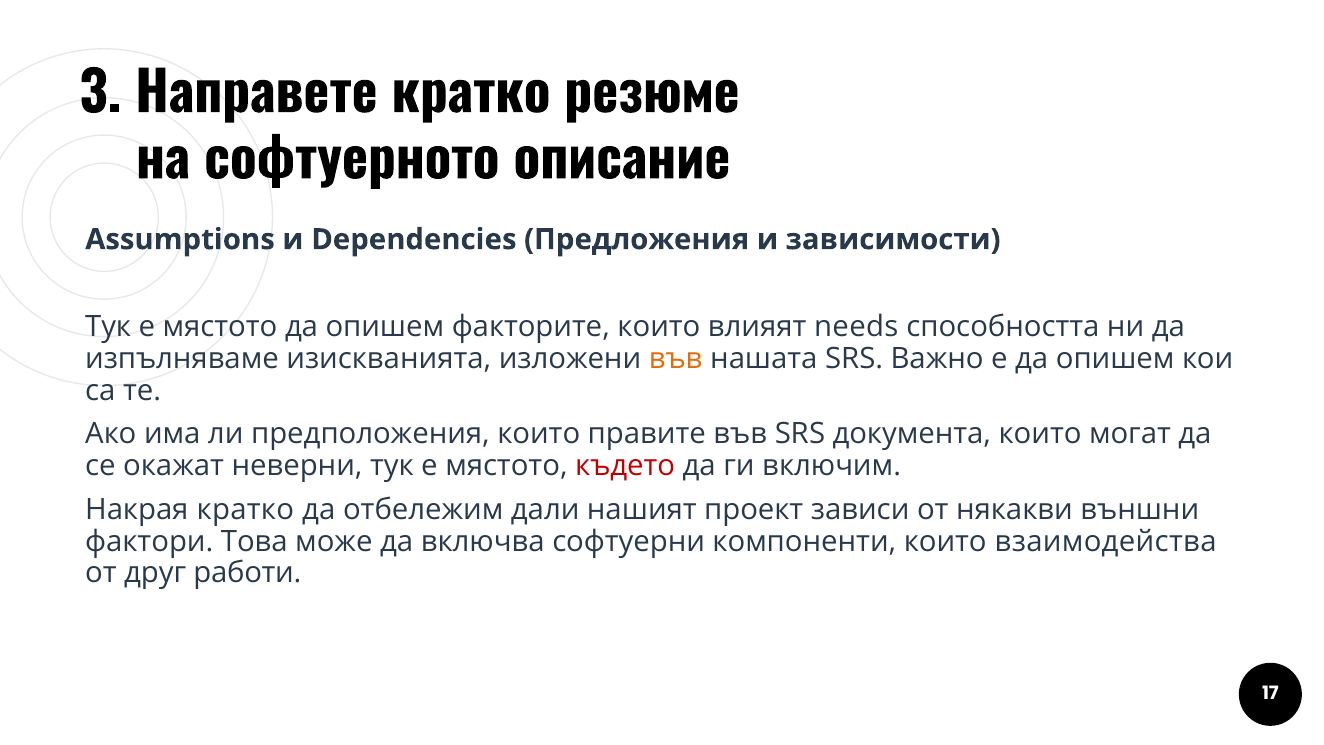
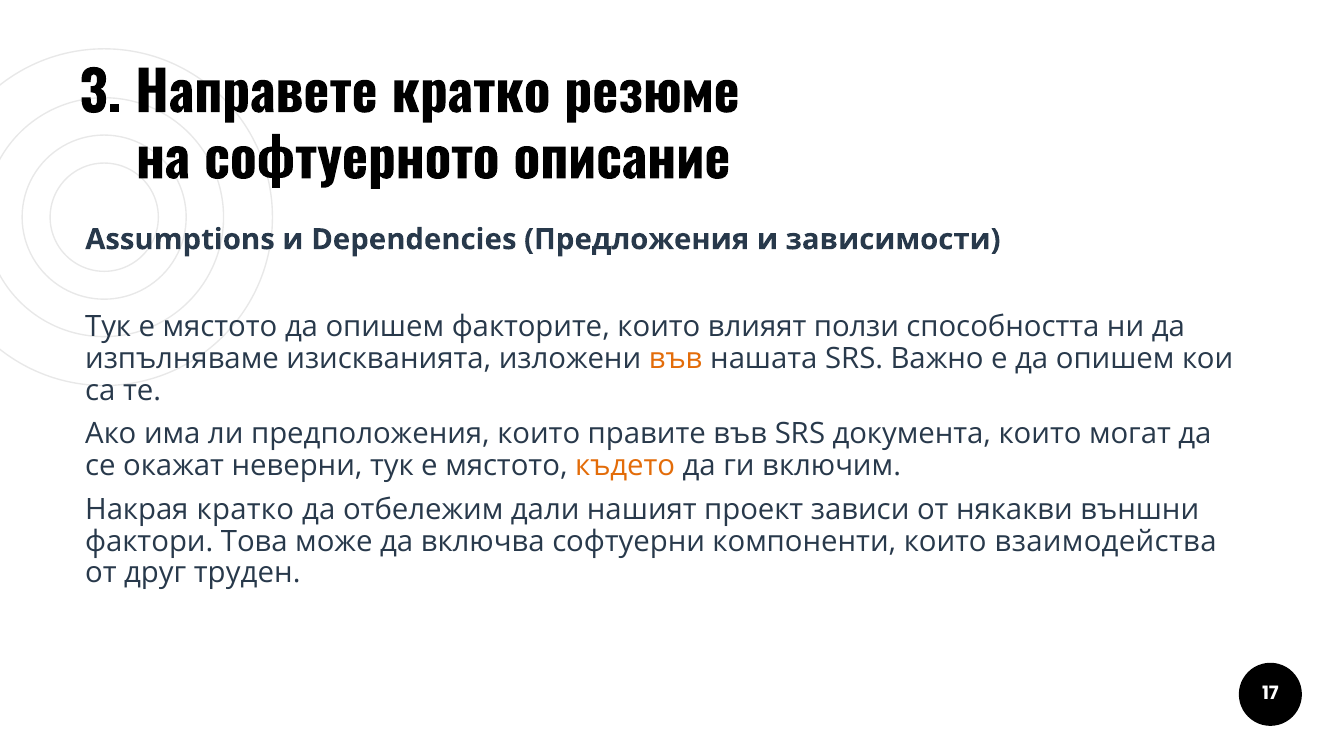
needs: needs -> ползи
където colour: red -> orange
работи: работи -> труден
